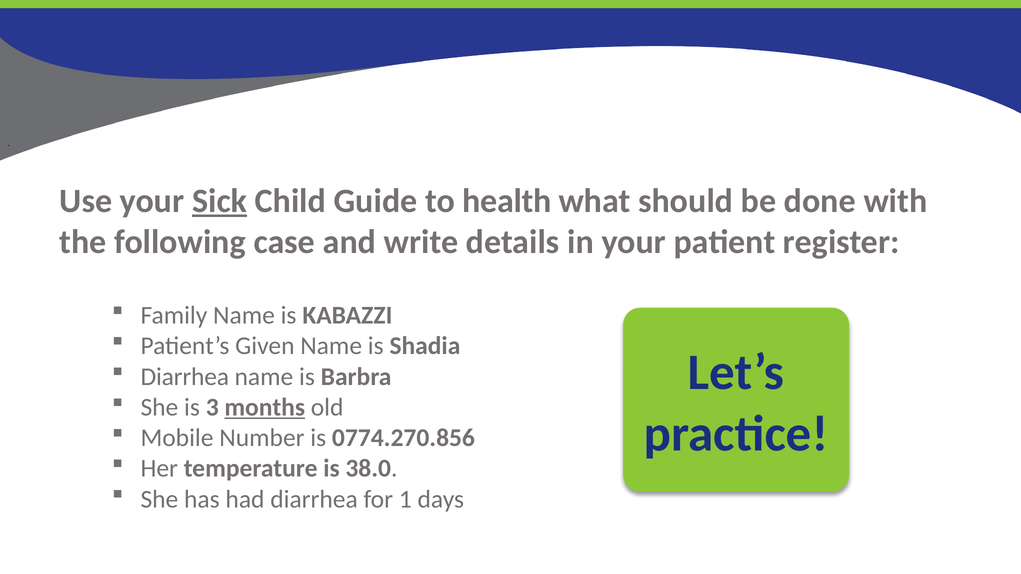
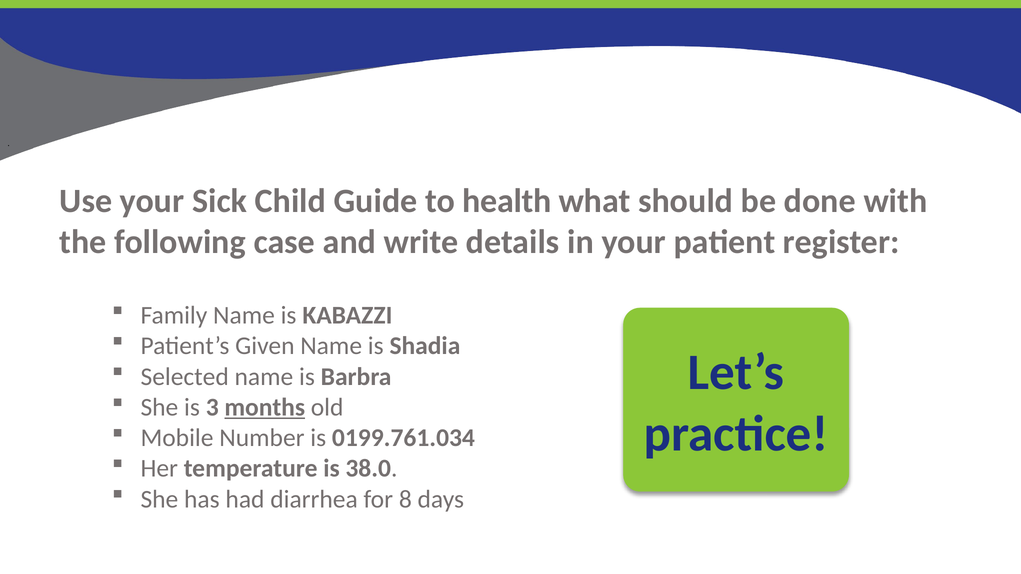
Sick underline: present -> none
Diarrhea at (185, 377): Diarrhea -> Selected
0774.270.856: 0774.270.856 -> 0199.761.034
1: 1 -> 8
